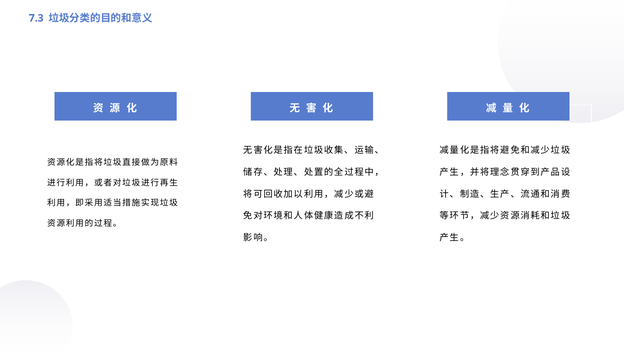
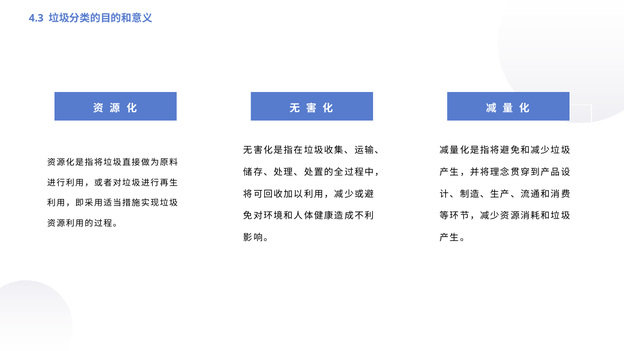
7.3: 7.3 -> 4.3
